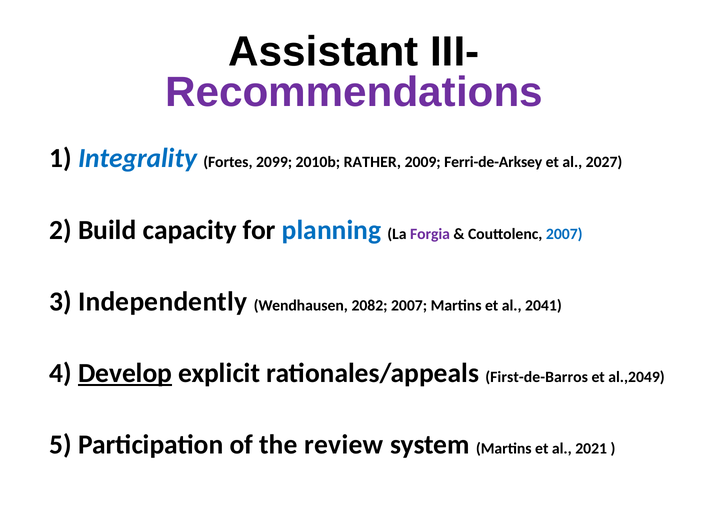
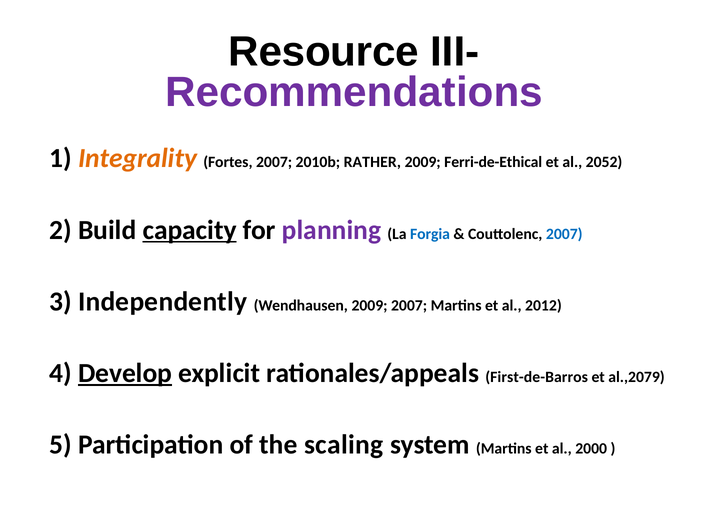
Assistant: Assistant -> Resource
Integrality colour: blue -> orange
Fortes 2099: 2099 -> 2007
Ferri-de-Arksey: Ferri-de-Arksey -> Ferri-de-Ethical
2027: 2027 -> 2052
capacity underline: none -> present
planning colour: blue -> purple
Forgia colour: purple -> blue
Wendhausen 2082: 2082 -> 2009
2041: 2041 -> 2012
al.,2049: al.,2049 -> al.,2079
review: review -> scaling
2021: 2021 -> 2000
